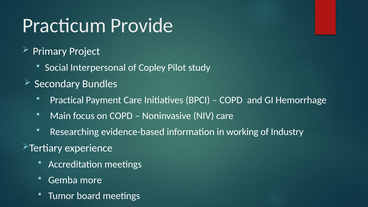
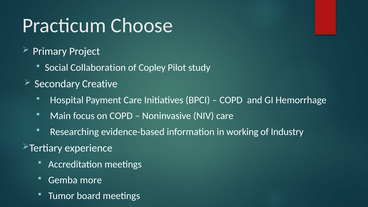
Provide: Provide -> Choose
Interpersonal: Interpersonal -> Collaboration
Bundles: Bundles -> Creative
Practical: Practical -> Hospital
